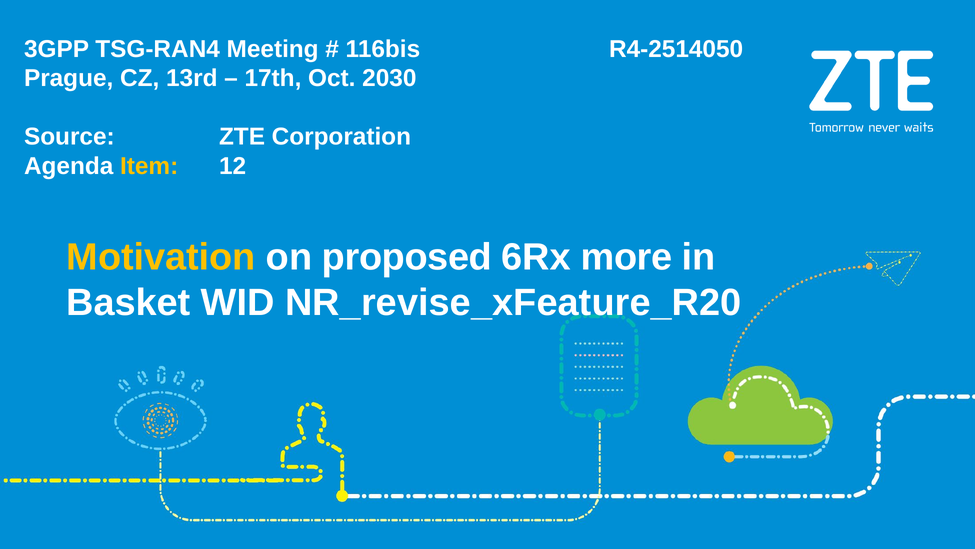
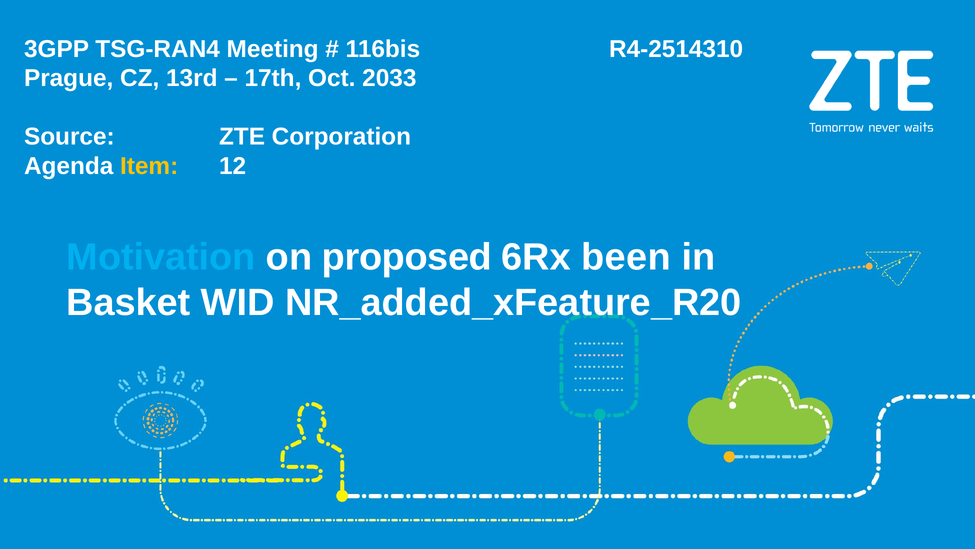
R4-2514050: R4-2514050 -> R4-2514310
2030: 2030 -> 2033
Motivation colour: yellow -> light blue
more: more -> been
NR_revise_xFeature_R20: NR_revise_xFeature_R20 -> NR_added_xFeature_R20
